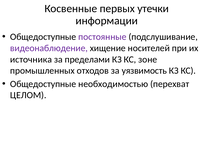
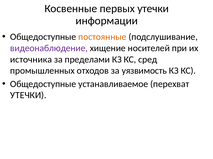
постоянные colour: purple -> orange
зоне: зоне -> сред
необходимостью: необходимостью -> устанавливаемое
ЦЕЛОМ at (28, 96): ЦЕЛОМ -> УТЕЧКИ
